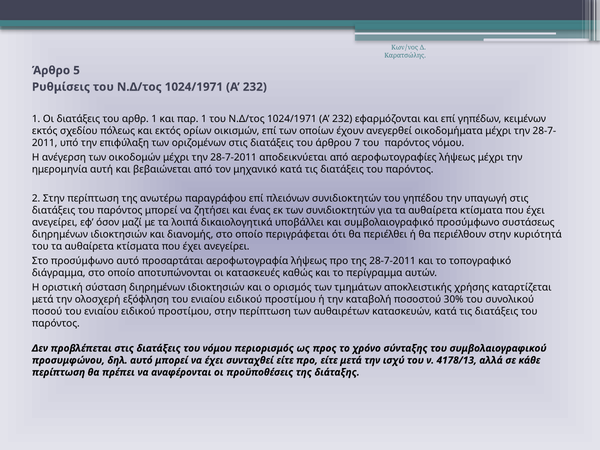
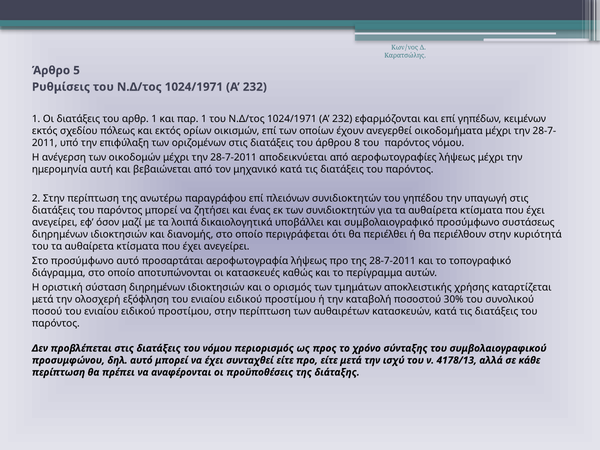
7: 7 -> 8
